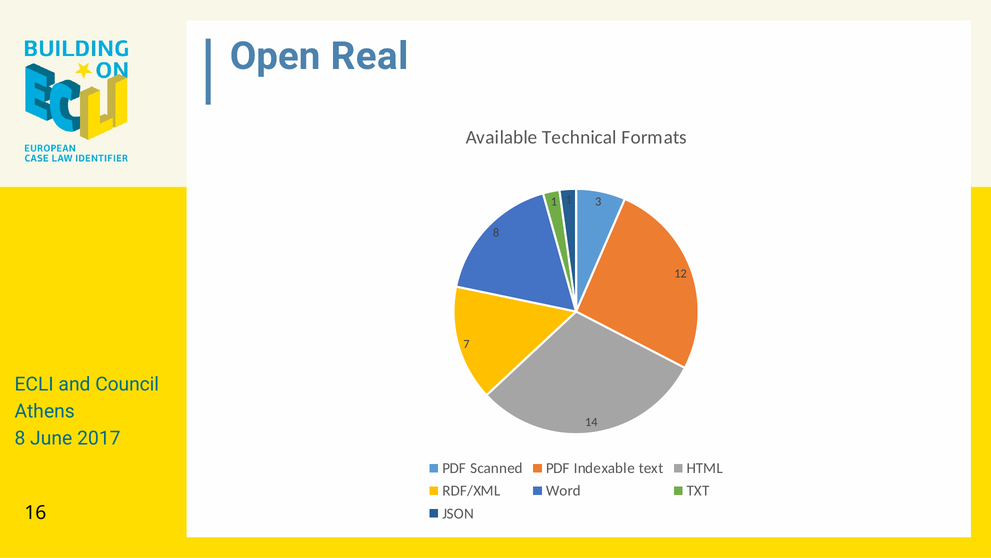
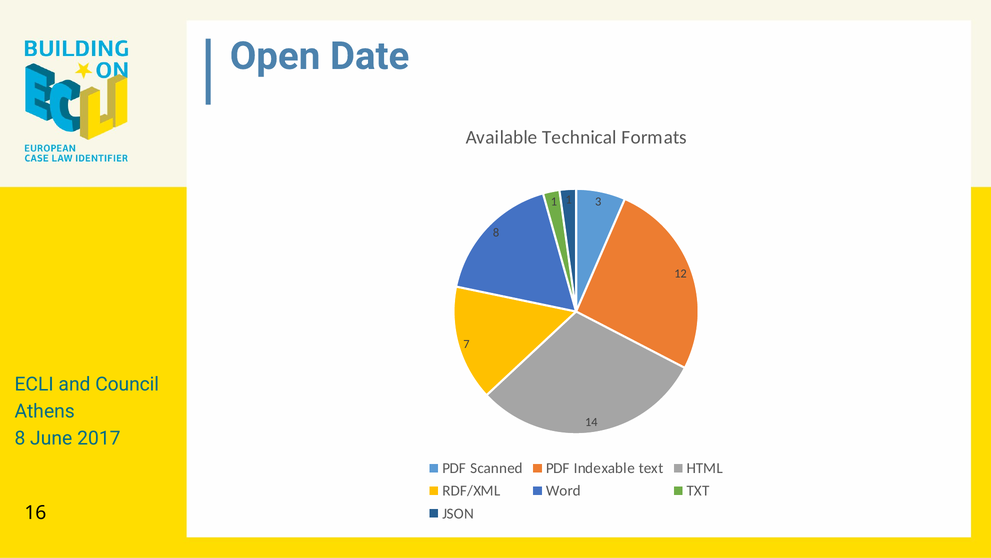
Real: Real -> Date
